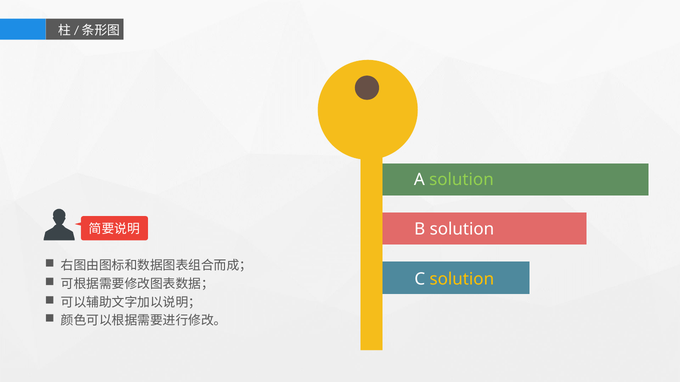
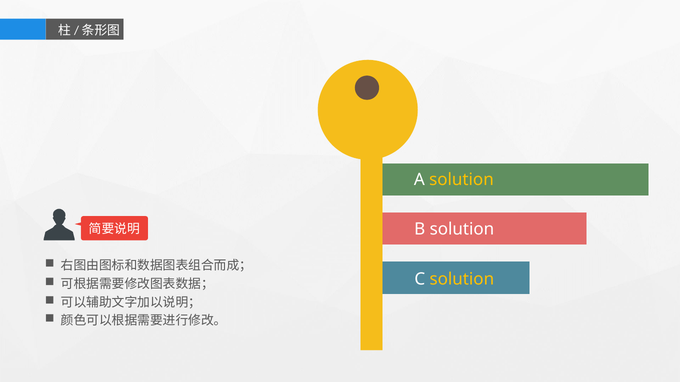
solution at (461, 180) colour: light green -> yellow
